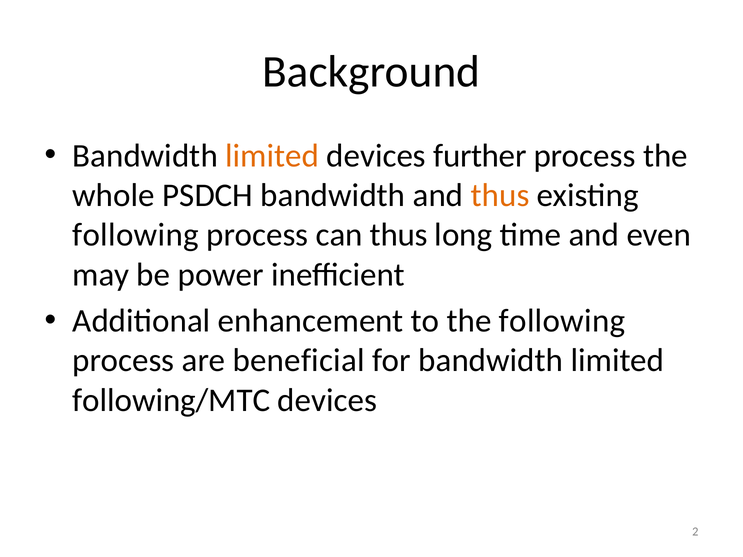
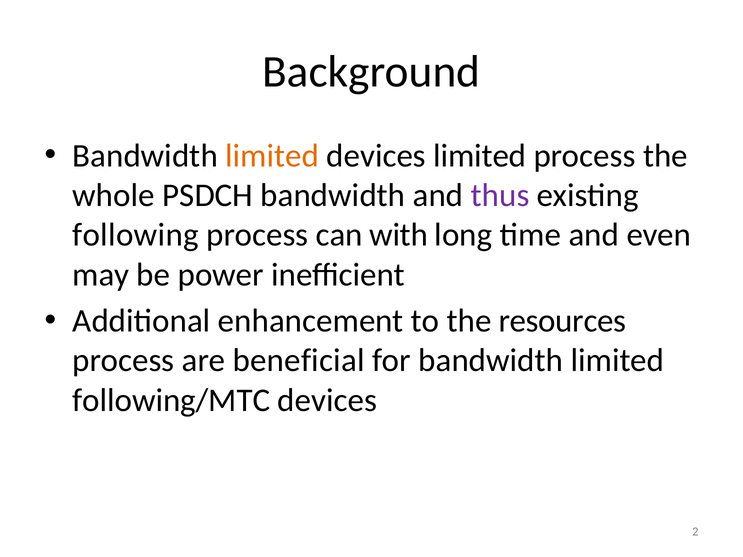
devices further: further -> limited
thus at (500, 196) colour: orange -> purple
can thus: thus -> with
the following: following -> resources
